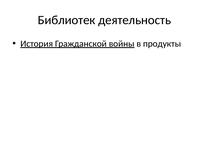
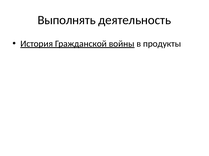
Библиотек: Библиотек -> Выполнять
